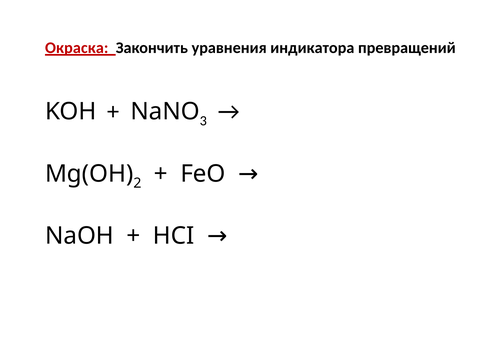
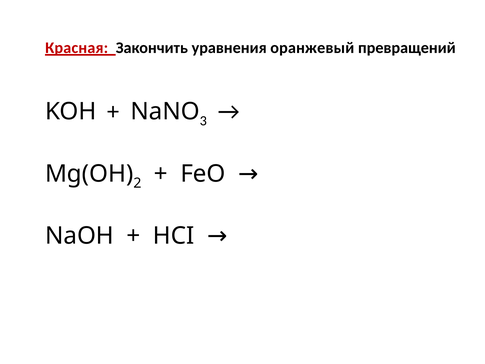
Окраска: Окраска -> Красная
индикатора: индикатора -> оранжевый
